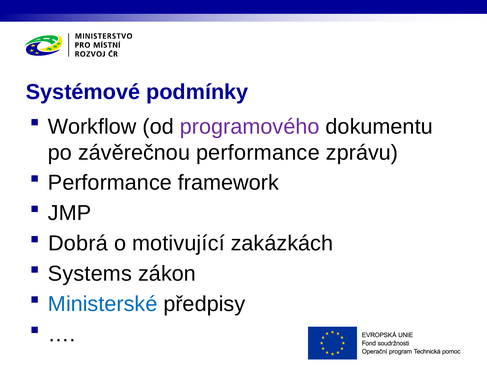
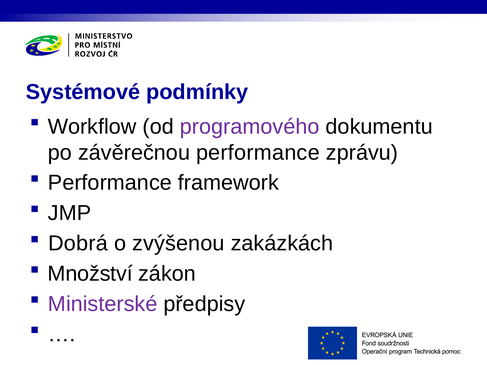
motivující: motivující -> zvýšenou
Systems: Systems -> Množství
Ministerské colour: blue -> purple
